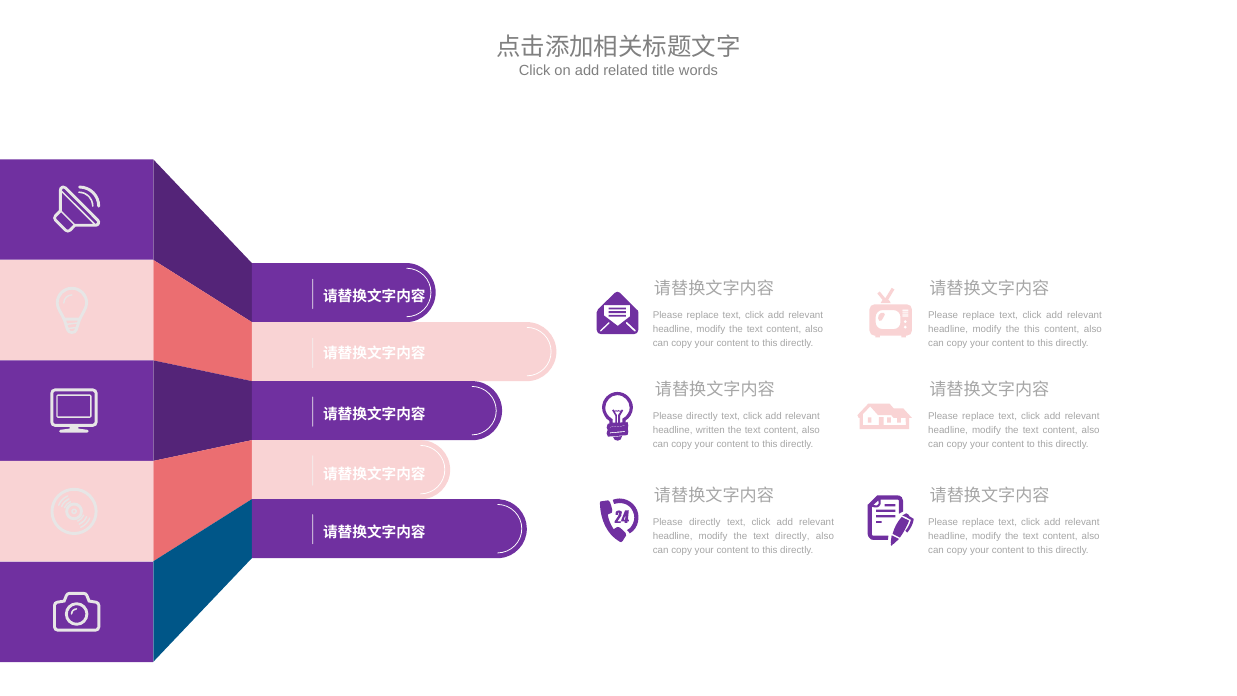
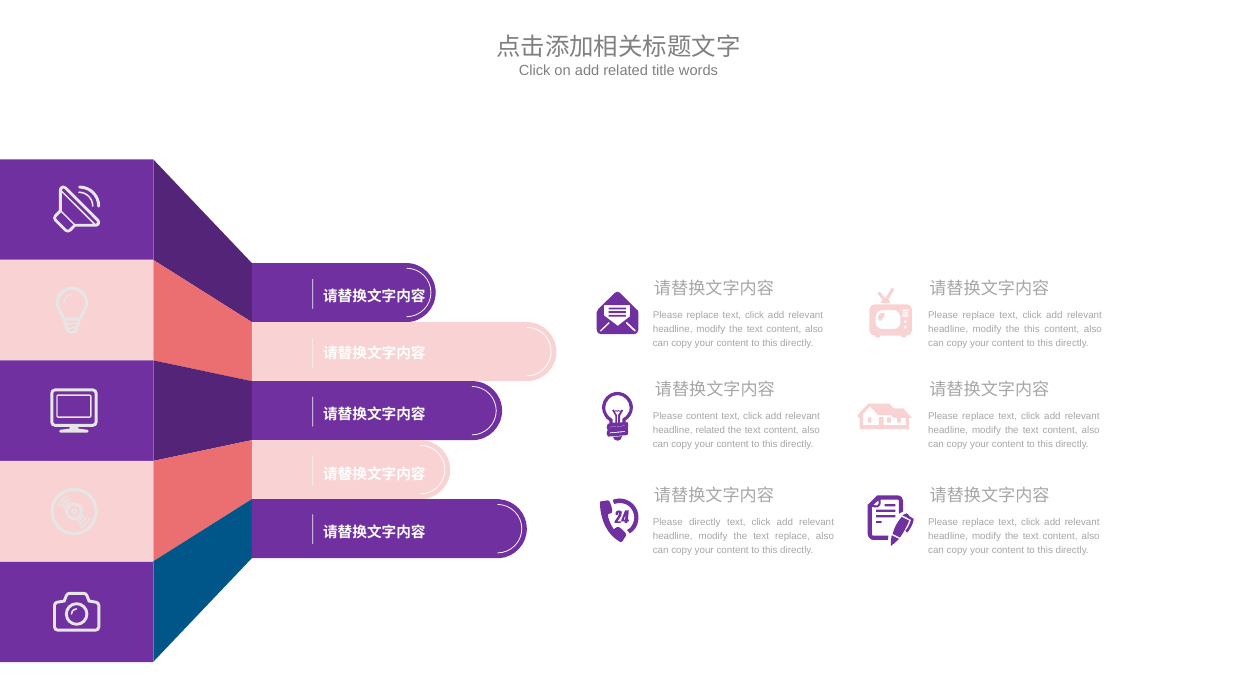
directly at (702, 416): directly -> content
headline written: written -> related
text directly: directly -> replace
